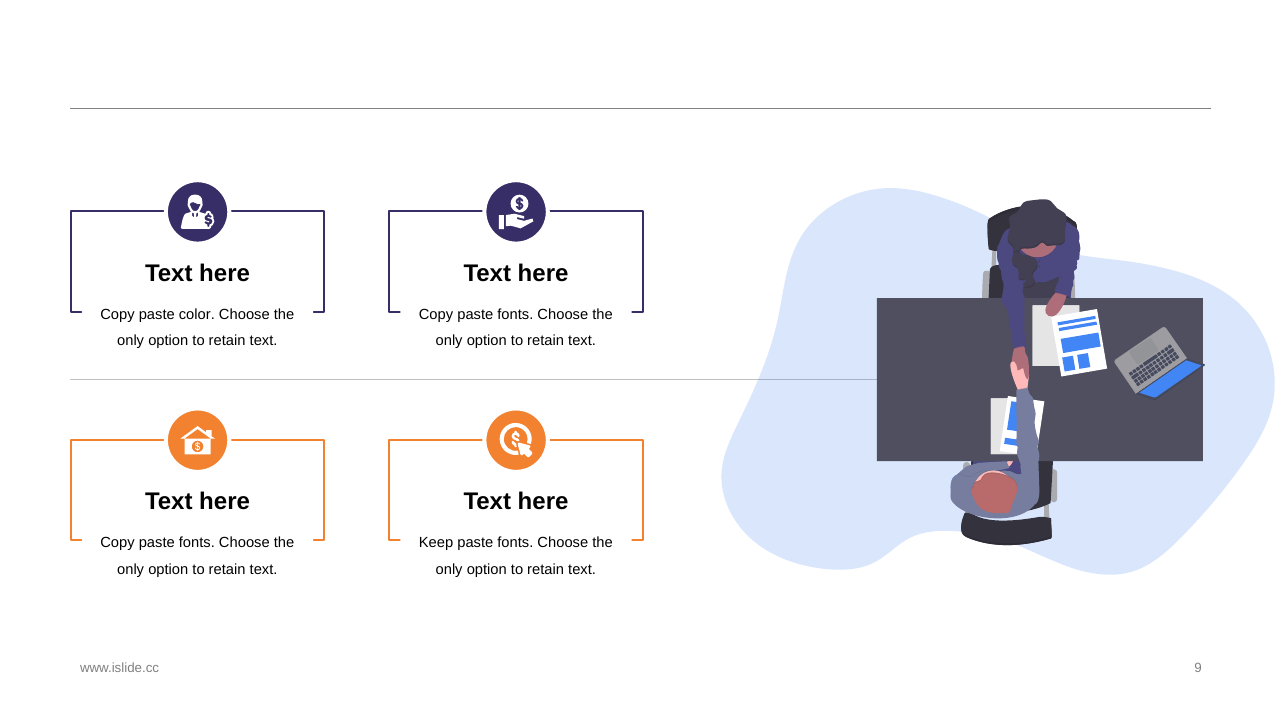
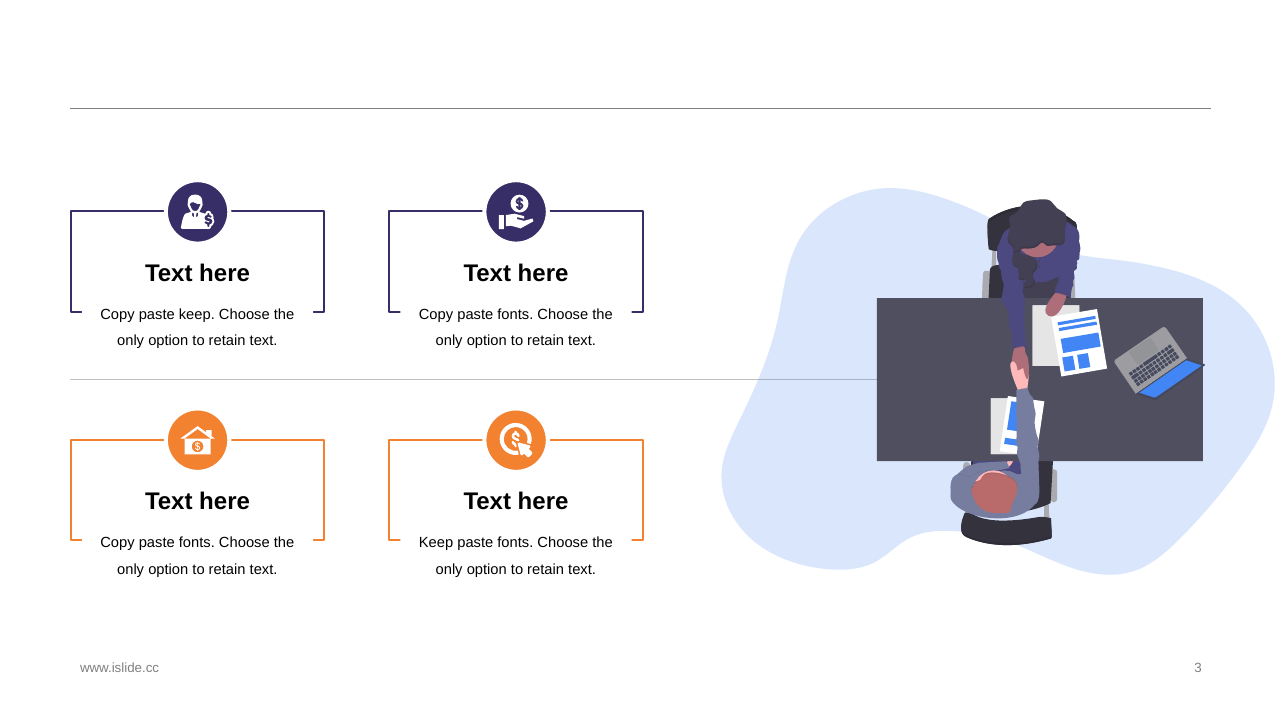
paste color: color -> keep
9: 9 -> 3
